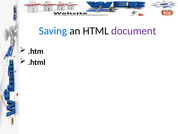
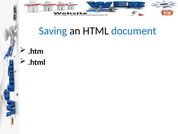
document colour: purple -> blue
